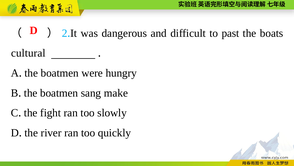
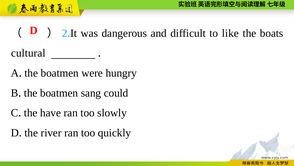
past: past -> like
make: make -> could
fight: fight -> have
